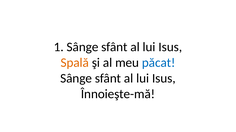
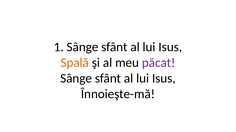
păcat colour: blue -> purple
